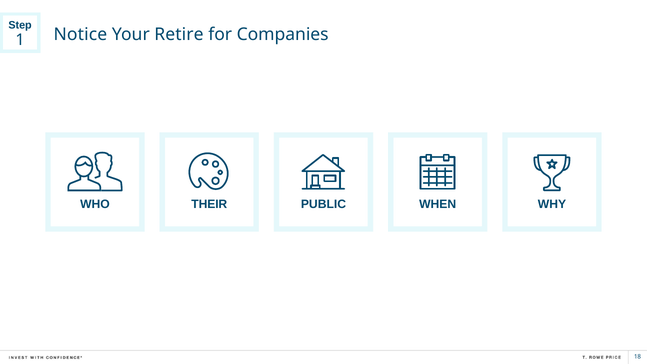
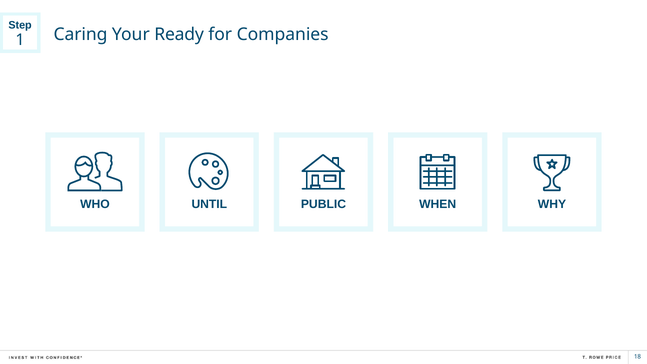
Notice: Notice -> Caring
Retire: Retire -> Ready
THEIR: THEIR -> UNTIL
